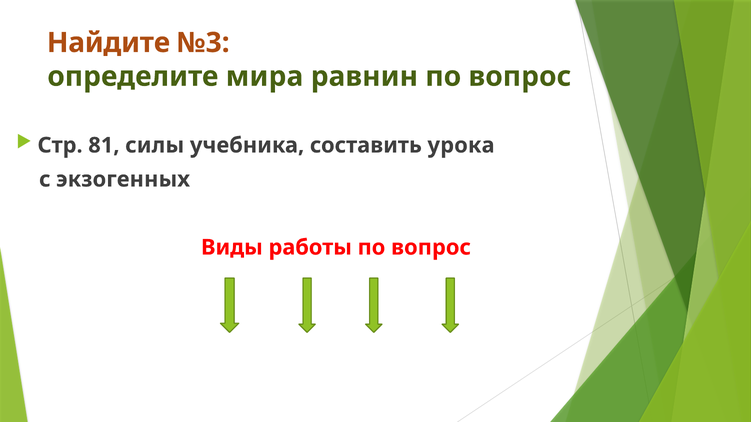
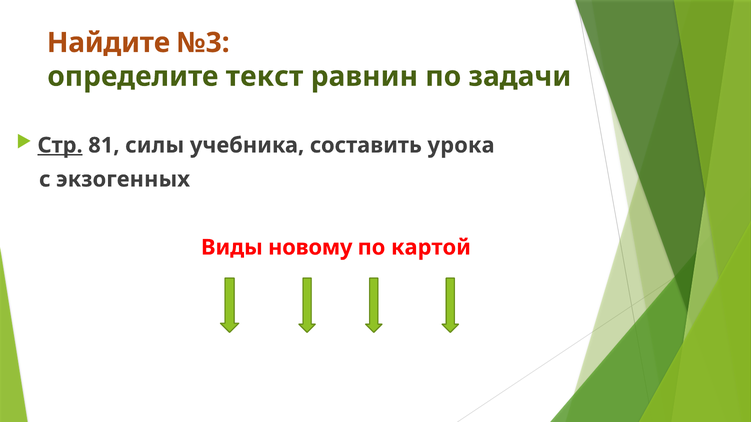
мира: мира -> текст
равнин по вопрос: вопрос -> задачи
Стр underline: none -> present
работы: работы -> новому
вопрос at (431, 248): вопрос -> картой
